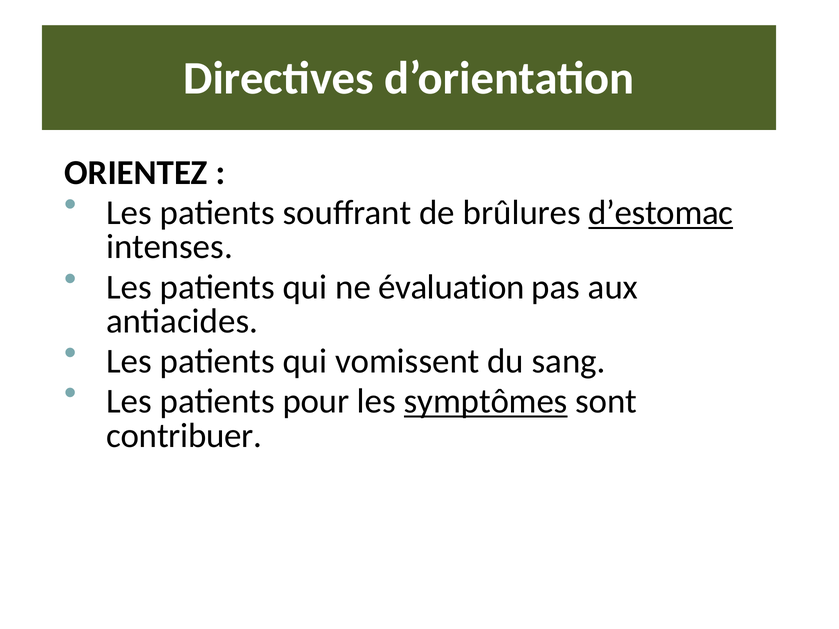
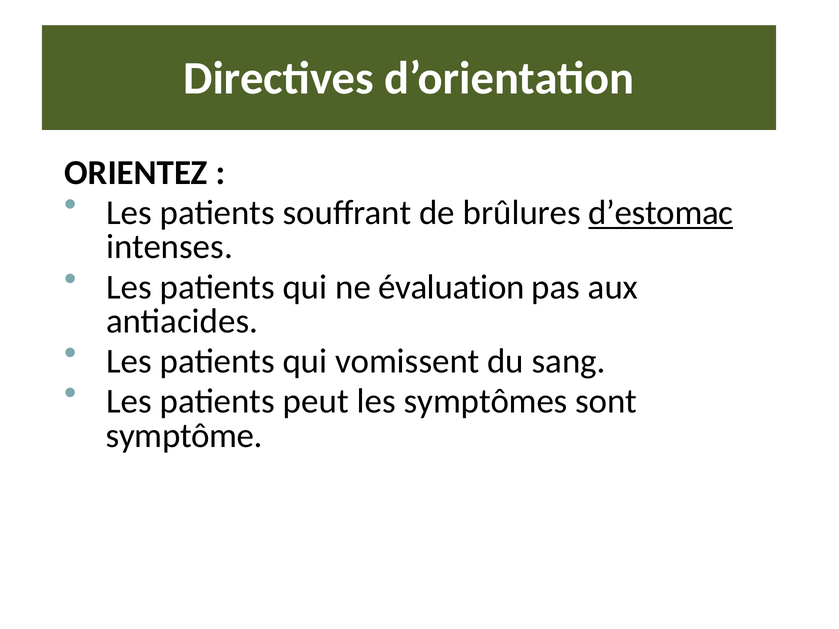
pour: pour -> peut
symptômes underline: present -> none
contribuer: contribuer -> symptôme
